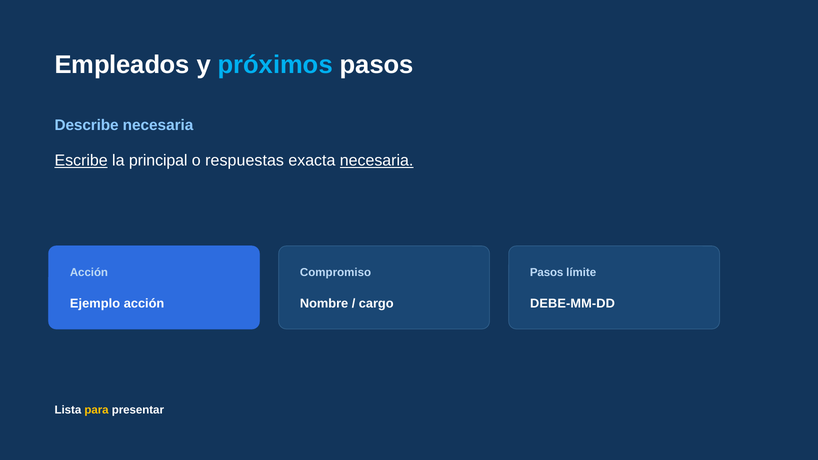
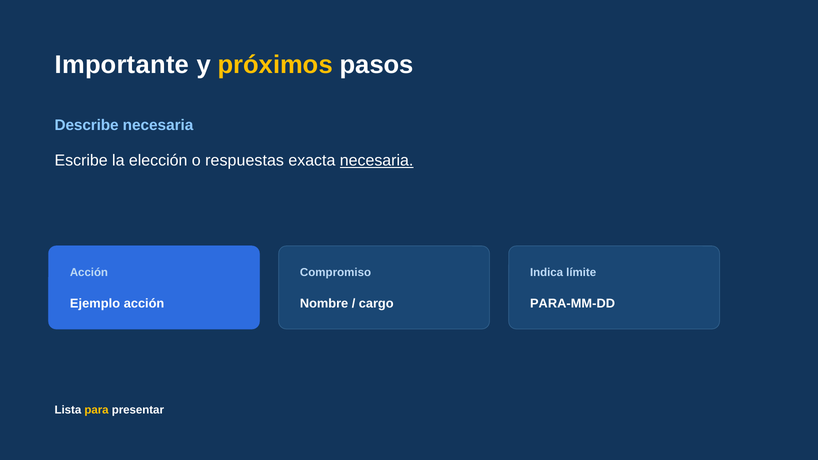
Empleados: Empleados -> Importante
próximos colour: light blue -> yellow
Escribe underline: present -> none
principal: principal -> elección
Pasos at (547, 273): Pasos -> Indica
DEBE-MM-DD: DEBE-MM-DD -> PARA-MM-DD
